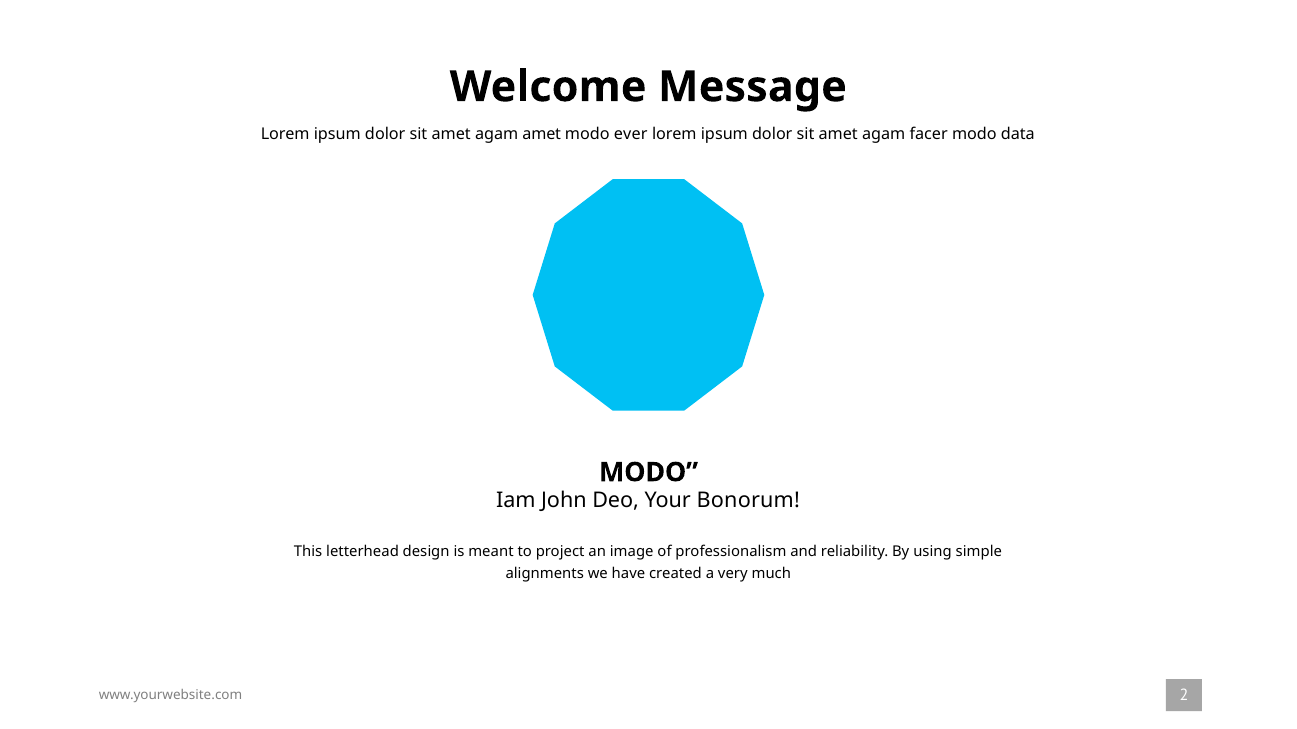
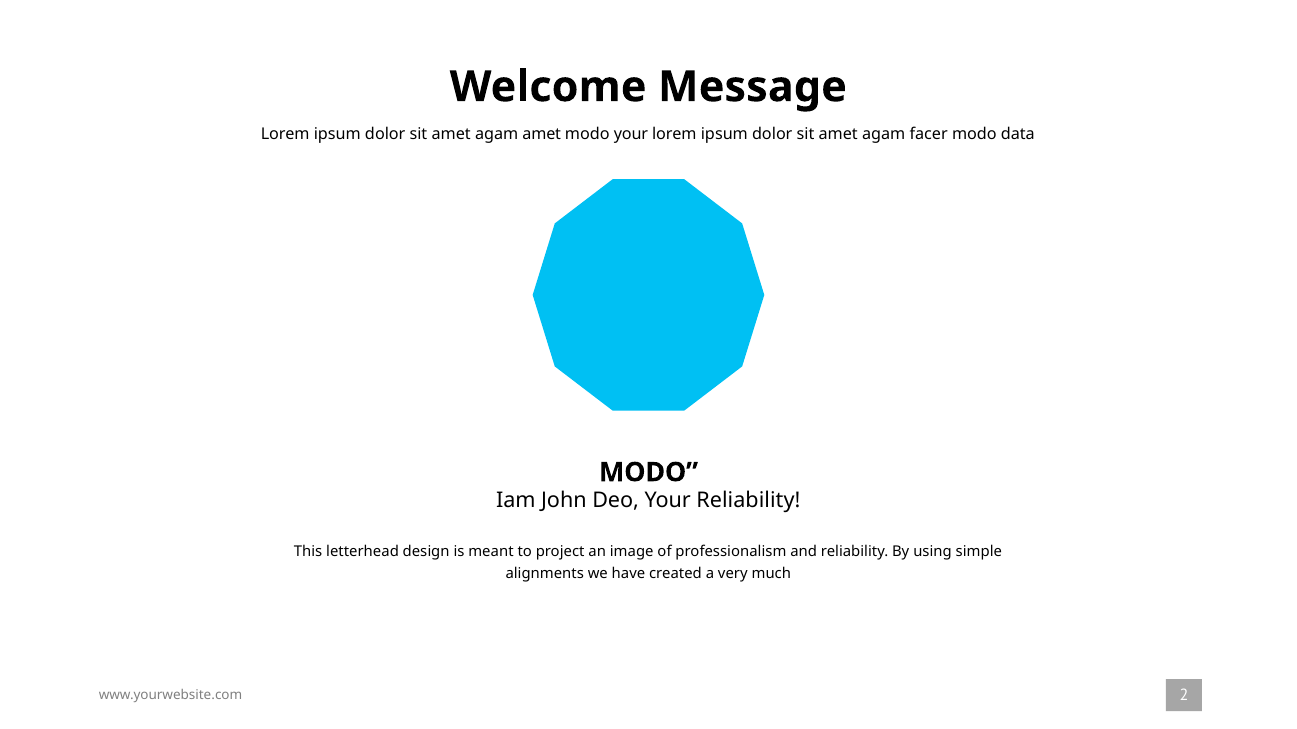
modo ever: ever -> your
Your Bonorum: Bonorum -> Reliability
